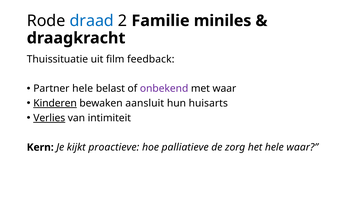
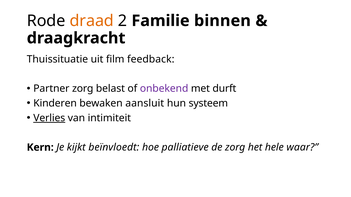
draad colour: blue -> orange
miniles: miniles -> binnen
Partner hele: hele -> zorg
met waar: waar -> durft
Kinderen underline: present -> none
huisarts: huisarts -> systeem
proactieve: proactieve -> beïnvloedt
